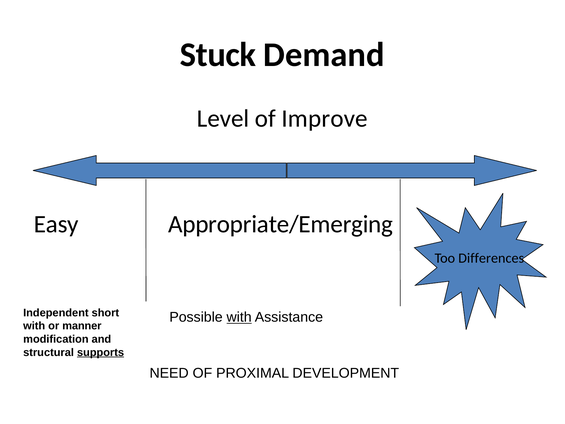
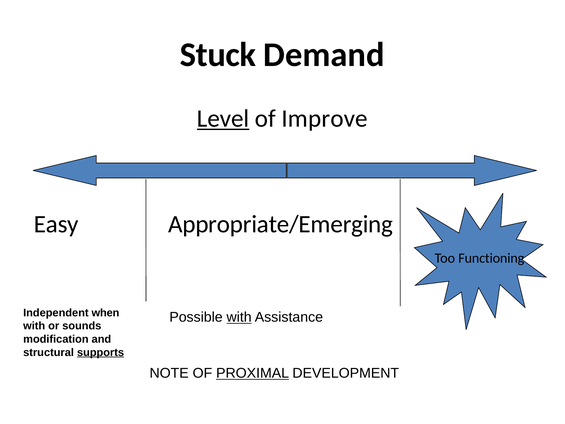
Level underline: none -> present
Differences: Differences -> Functioning
short: short -> when
manner: manner -> sounds
NEED: NEED -> NOTE
PROXIMAL underline: none -> present
